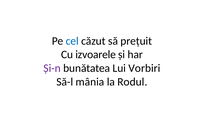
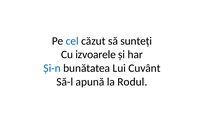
prețuit: prețuit -> sunteți
Și-n colour: purple -> blue
Vorbiri: Vorbiri -> Cuvânt
mânia: mânia -> apună
